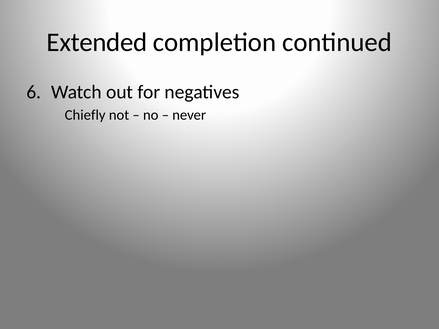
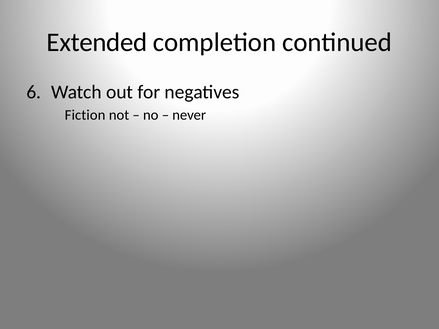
Chiefly: Chiefly -> Fiction
